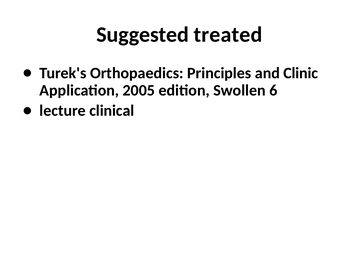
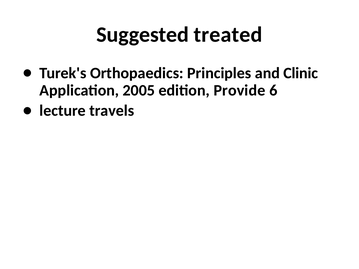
Swollen: Swollen -> Provide
clinical: clinical -> travels
